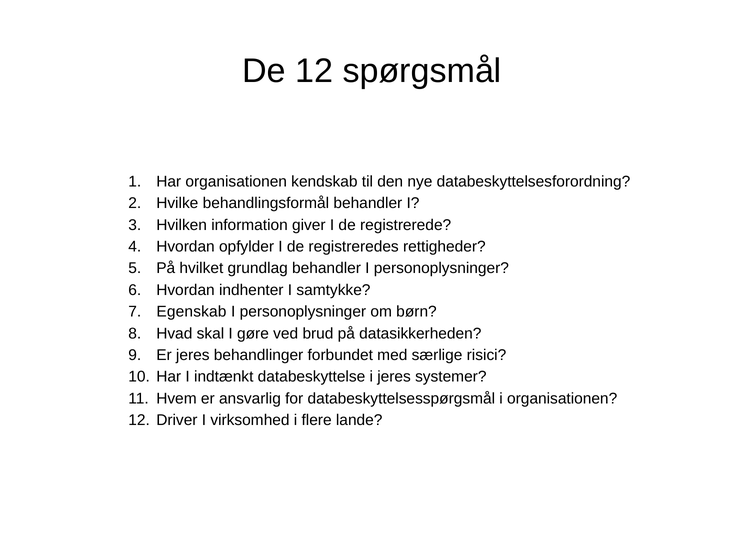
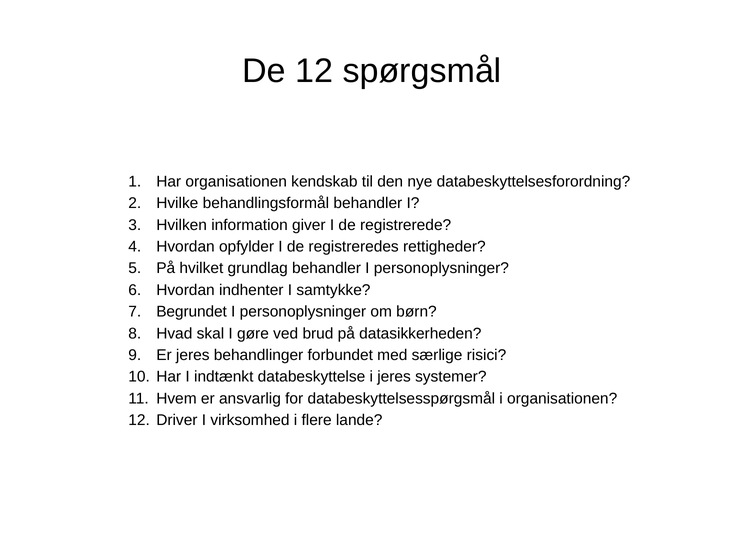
Egenskab: Egenskab -> Begrundet
